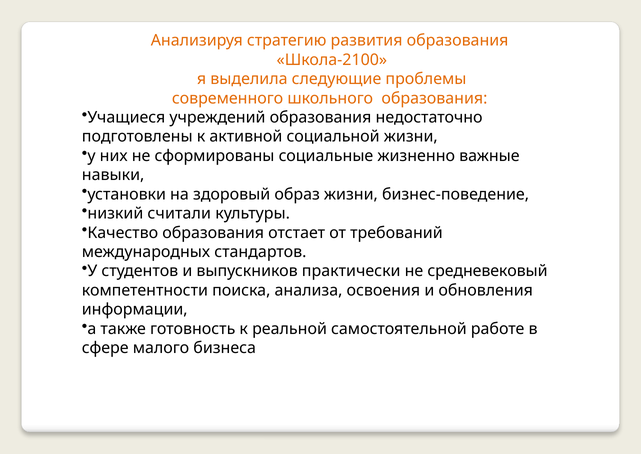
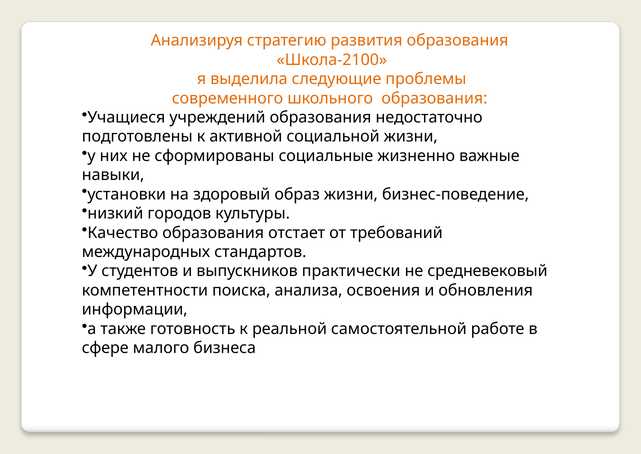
считали: считали -> городов
